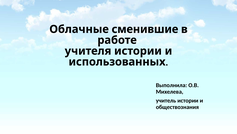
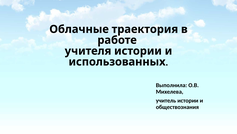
сменившие: сменившие -> траектория
